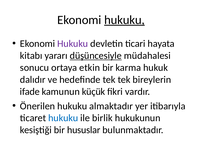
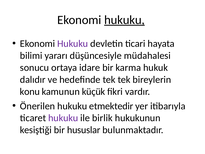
kitabı: kitabı -> bilimi
düşüncesiyle underline: present -> none
etkin: etkin -> idare
ifade: ifade -> konu
almaktadır: almaktadır -> etmektedir
hukuku at (63, 118) colour: blue -> purple
